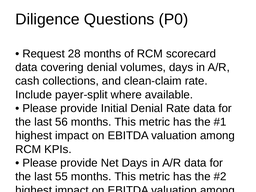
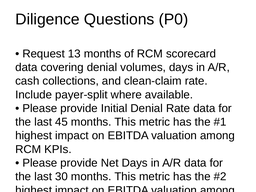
28: 28 -> 13
56: 56 -> 45
55: 55 -> 30
